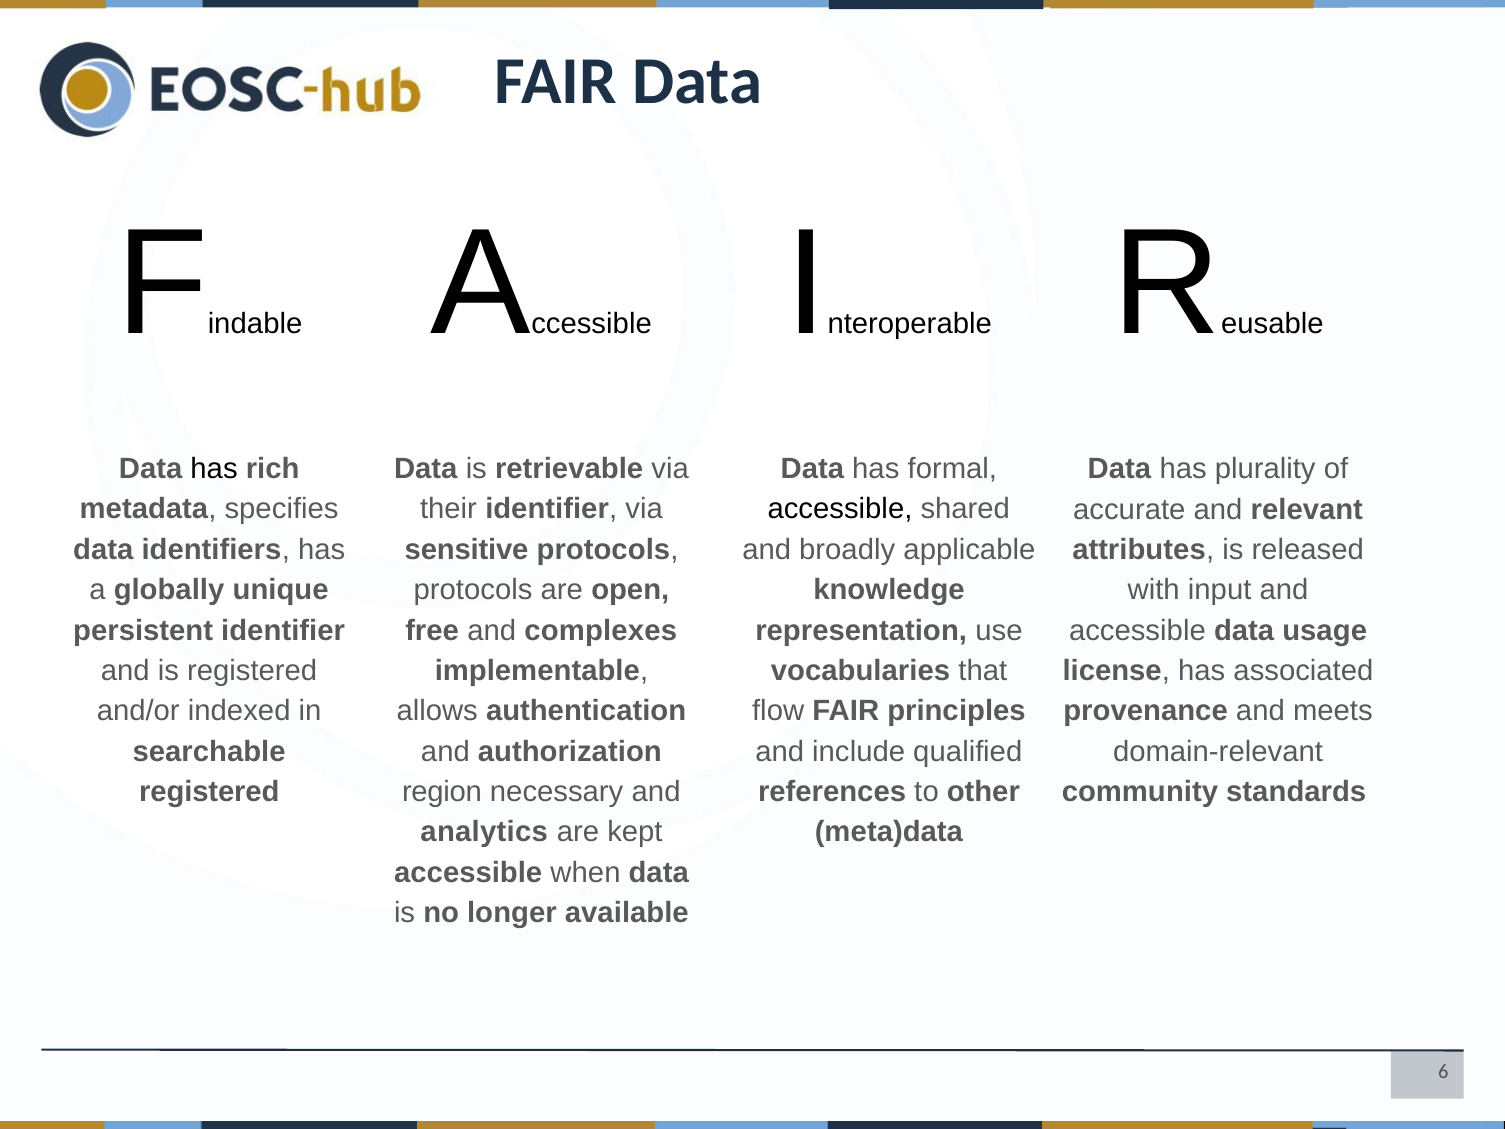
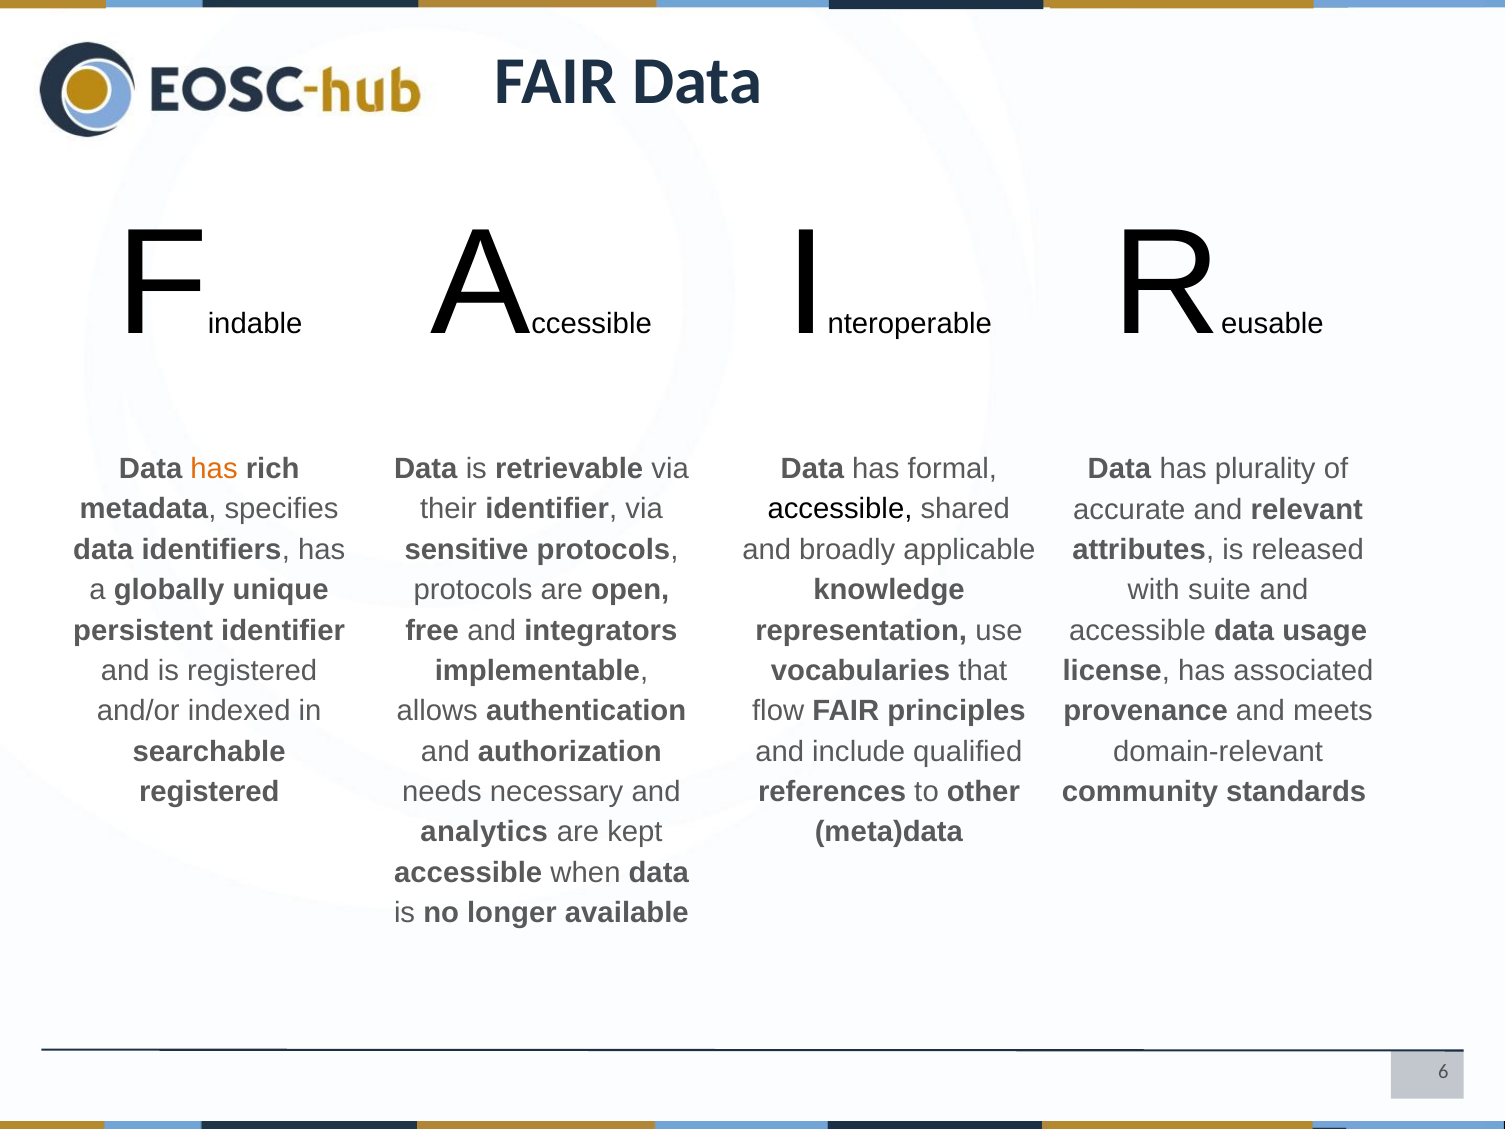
has at (214, 469) colour: black -> orange
input: input -> suite
complexes: complexes -> integrators
region: region -> needs
